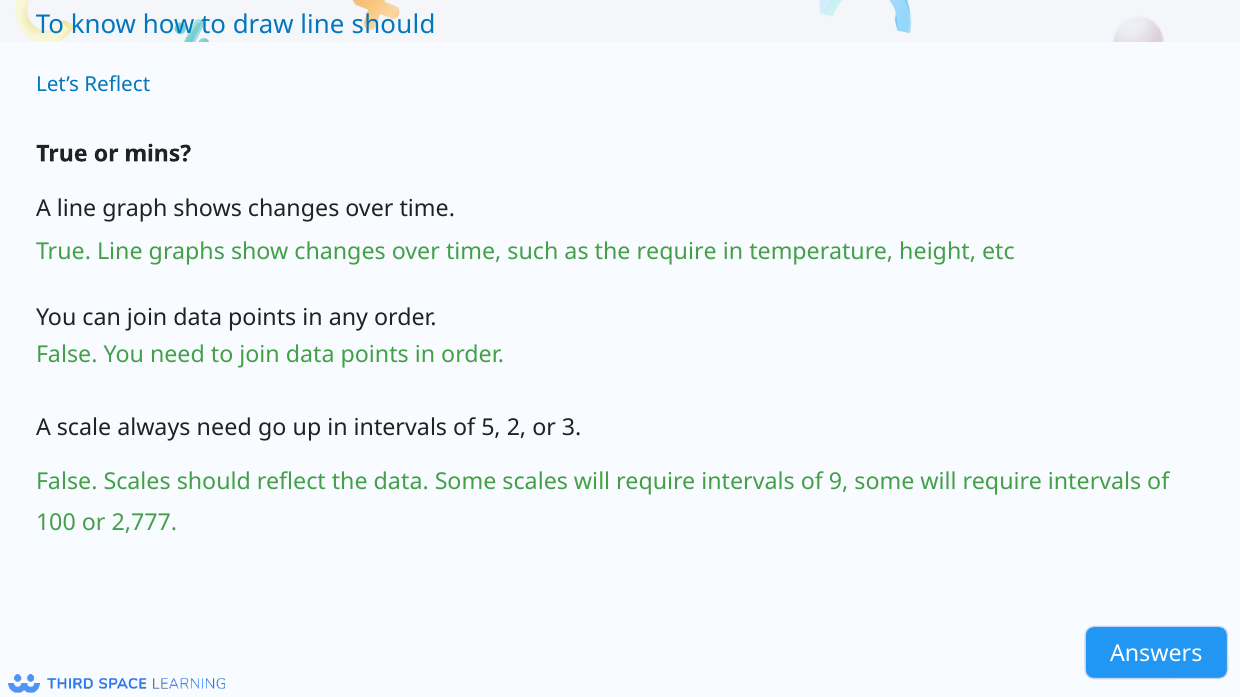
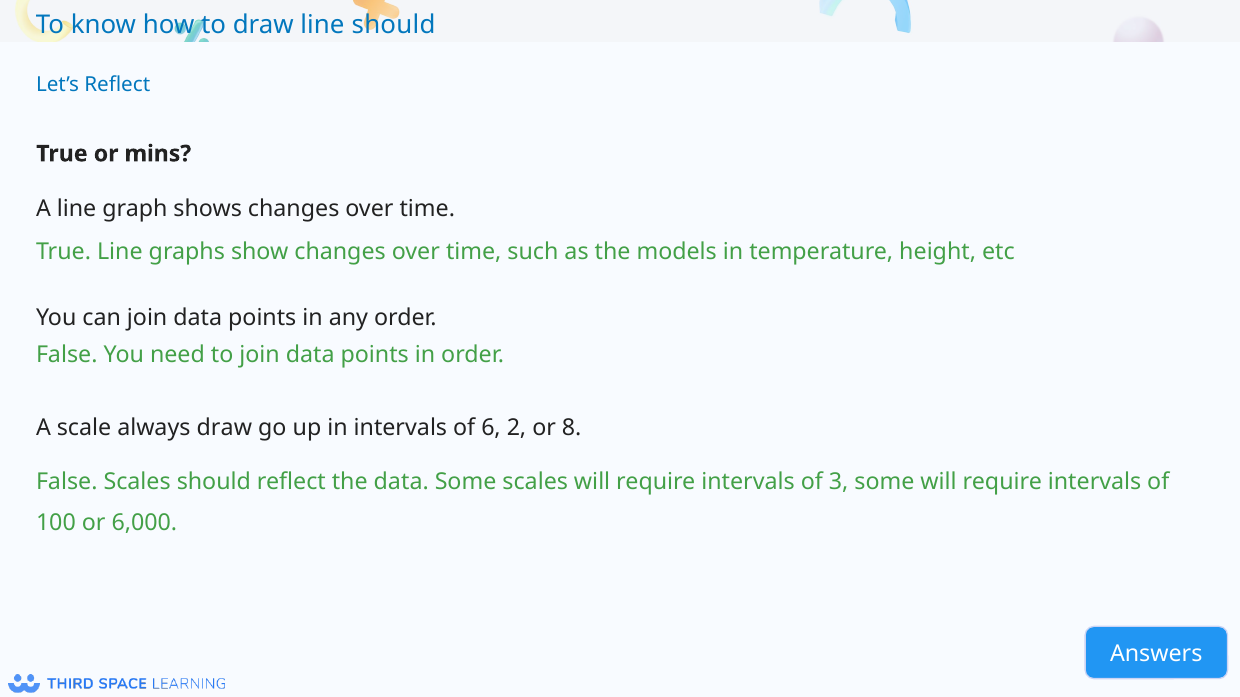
the require: require -> models
always need: need -> draw
5: 5 -> 6
3: 3 -> 8
9: 9 -> 3
2,777: 2,777 -> 6,000
